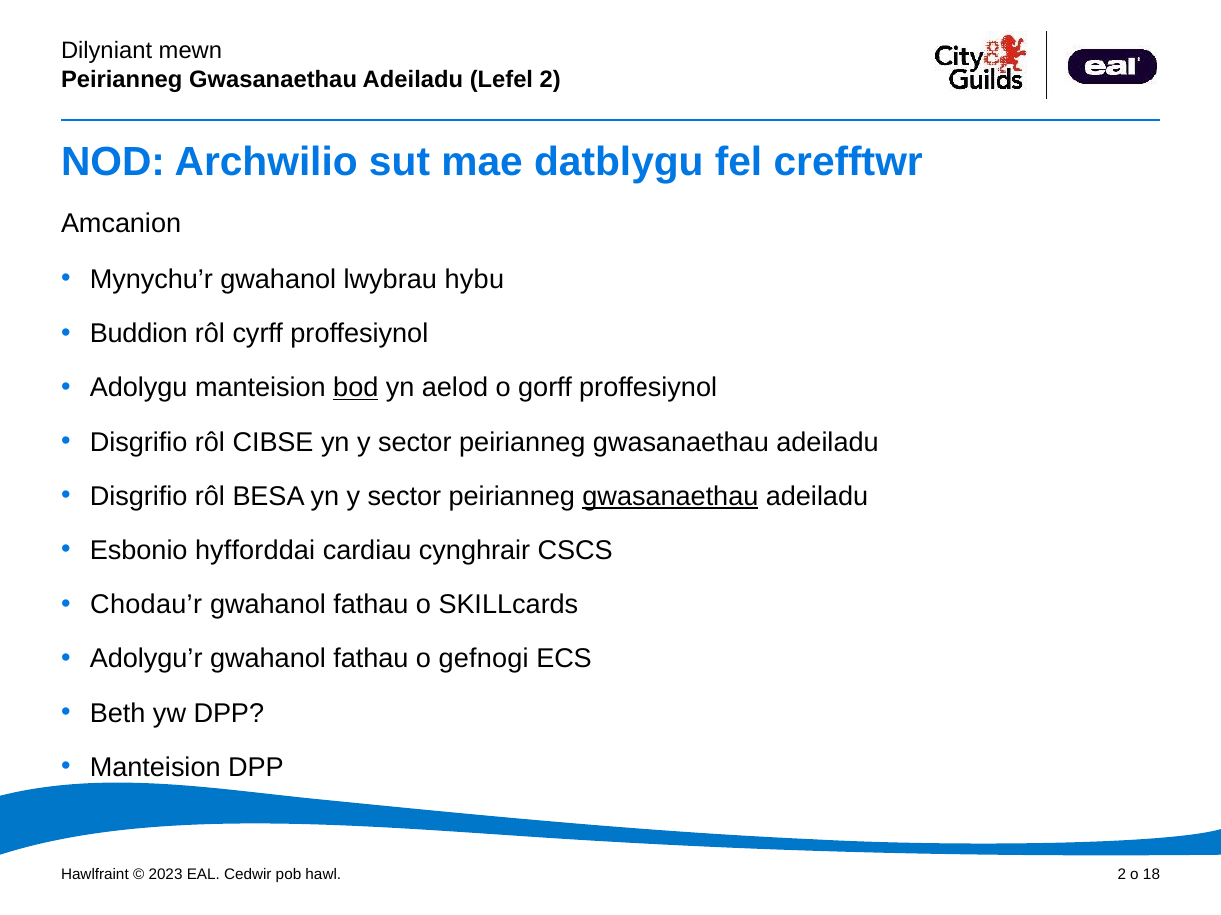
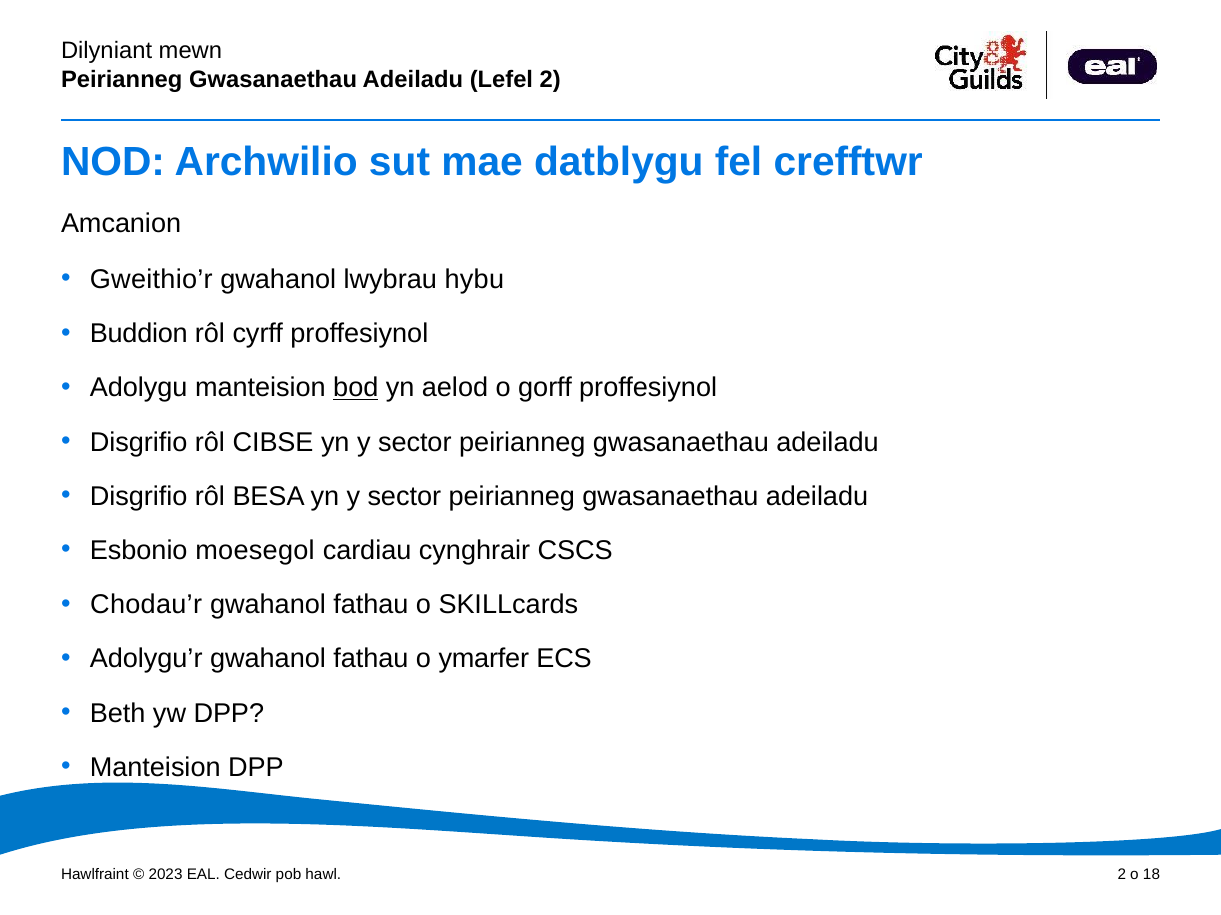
Mynychu’r: Mynychu’r -> Gweithio’r
gwasanaethau at (670, 497) underline: present -> none
hyfforddai: hyfforddai -> moesegol
gefnogi: gefnogi -> ymarfer
